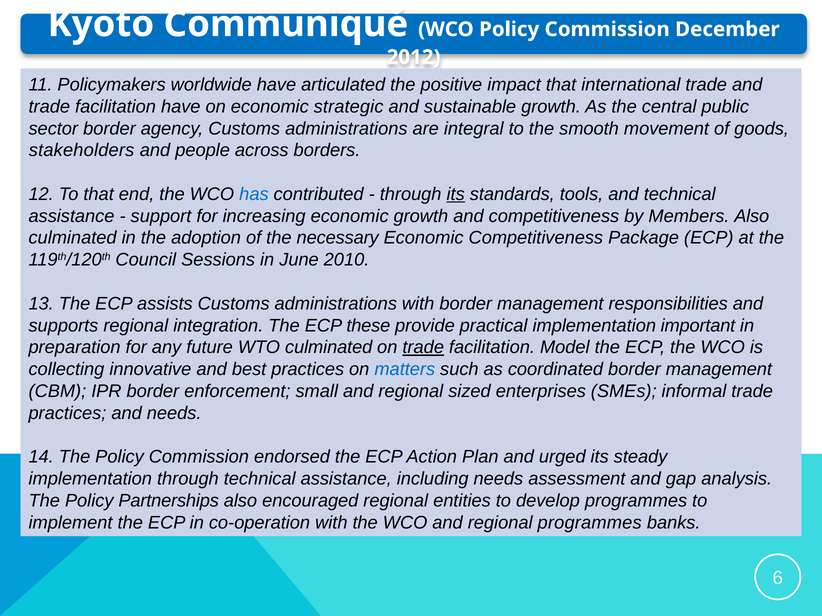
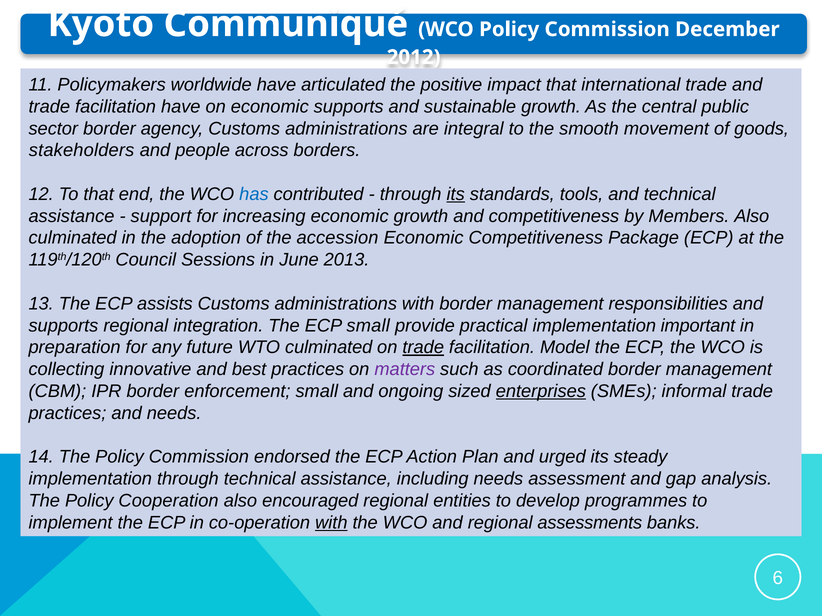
economic strategic: strategic -> supports
necessary: necessary -> accession
2010: 2010 -> 2013
ECP these: these -> small
matters colour: blue -> purple
small and regional: regional -> ongoing
enterprises underline: none -> present
Partnerships: Partnerships -> Cooperation
with at (331, 523) underline: none -> present
regional programmes: programmes -> assessments
